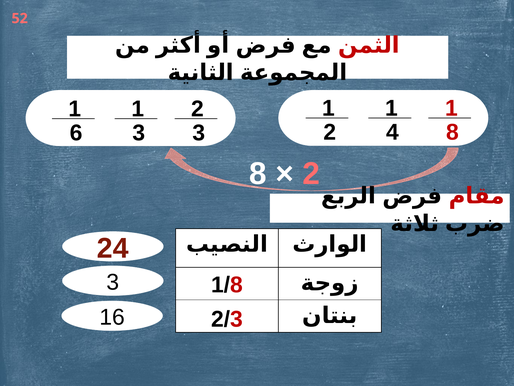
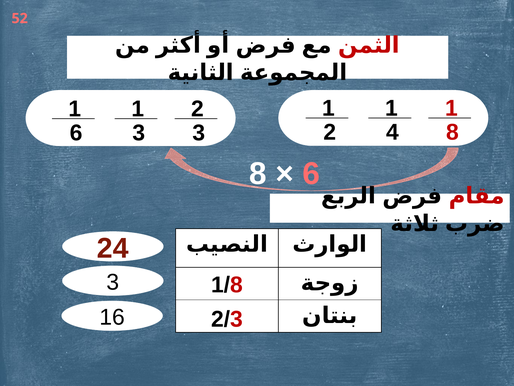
2 at (311, 173): 2 -> 6
